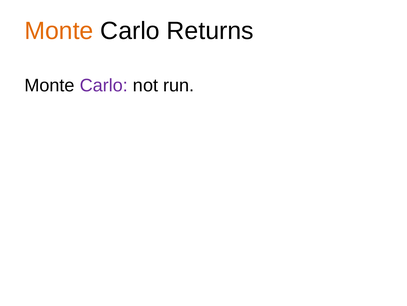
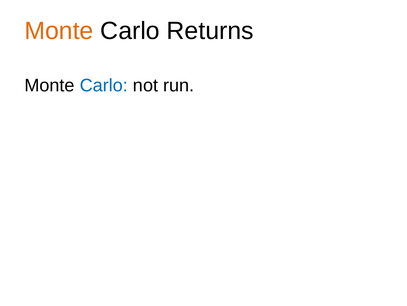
Carlo at (104, 85) colour: purple -> blue
